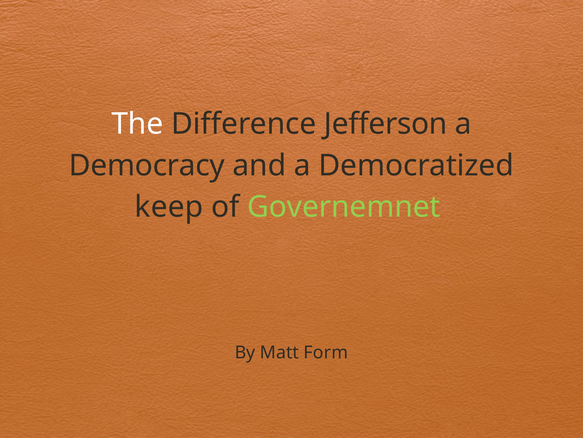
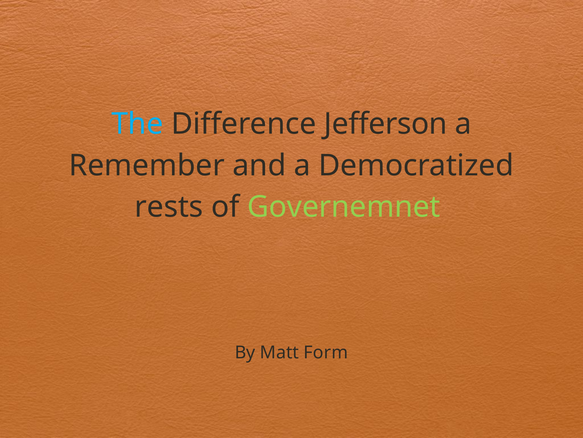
The colour: white -> light blue
Democracy: Democracy -> Remember
keep: keep -> rests
